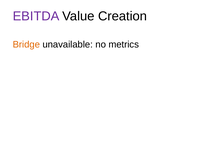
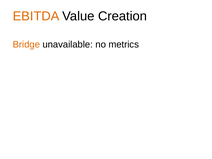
EBITDA colour: purple -> orange
